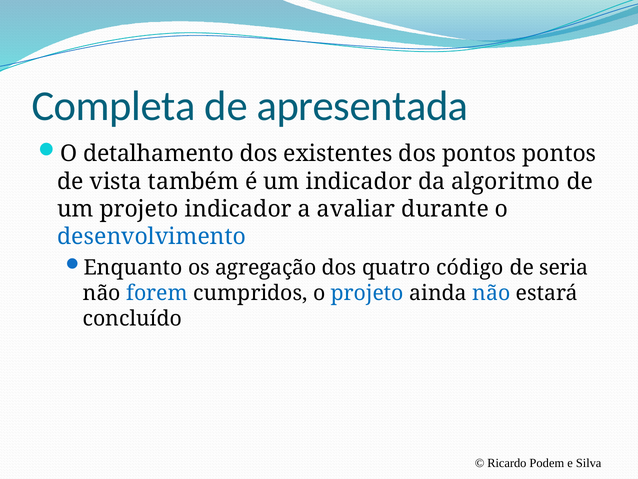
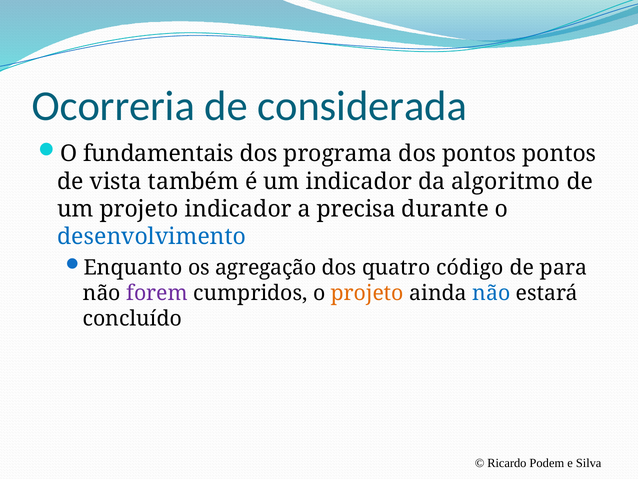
Completa: Completa -> Ocorreria
apresentada: apresentada -> considerada
detalhamento: detalhamento -> fundamentais
existentes: existentes -> programa
avaliar: avaliar -> precisa
seria: seria -> para
forem colour: blue -> purple
projeto at (367, 293) colour: blue -> orange
